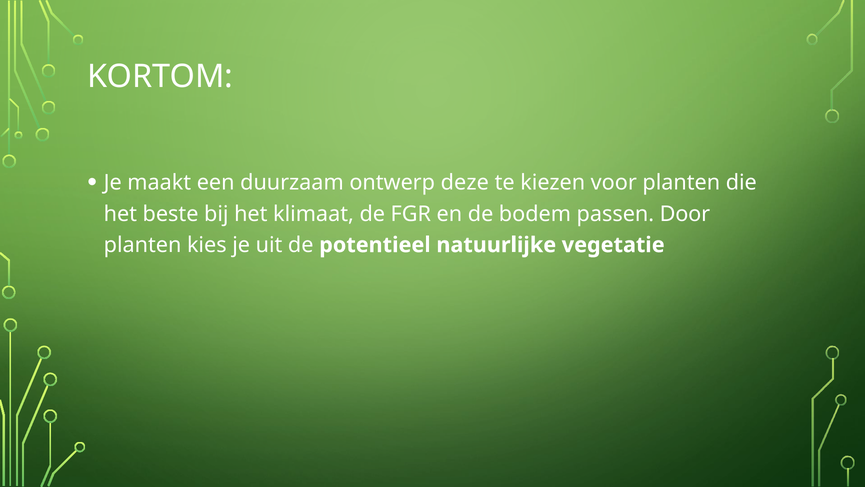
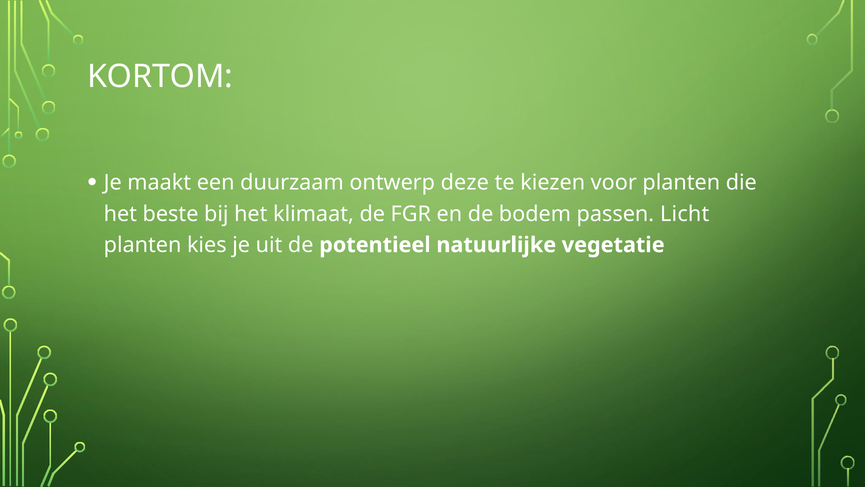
Door: Door -> Licht
